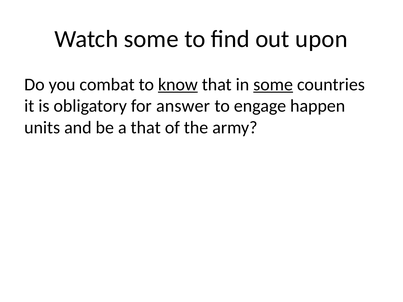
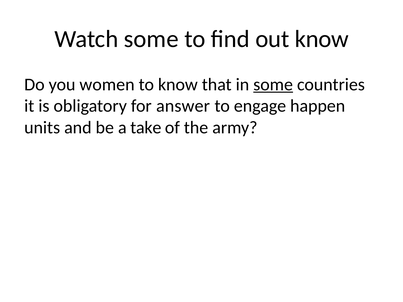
out upon: upon -> know
combat: combat -> women
know at (178, 85) underline: present -> none
a that: that -> take
